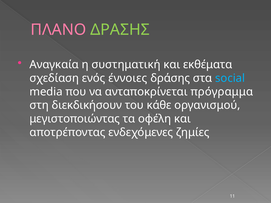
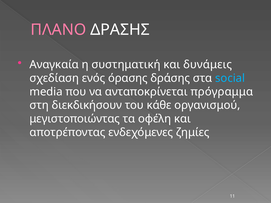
ΔΡΑΣΗΣ colour: light green -> white
εκθέματα: εκθέματα -> δυνάμεις
έννοιες: έννοιες -> όρασης
